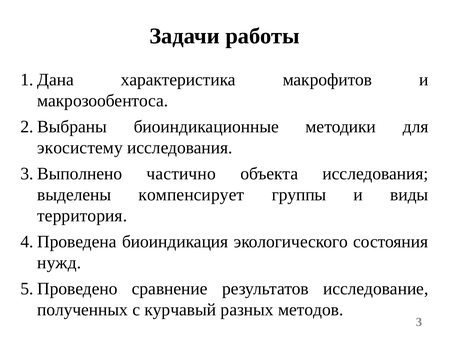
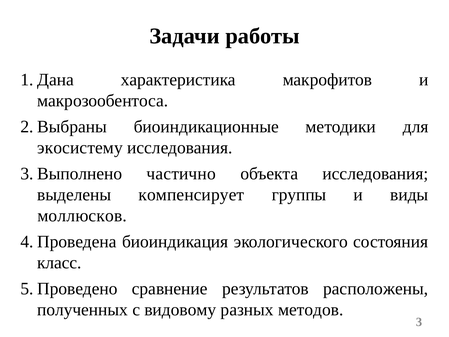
территория: территория -> моллюсков
нужд: нужд -> класс
исследование: исследование -> расположены
курчавый: курчавый -> видовому
